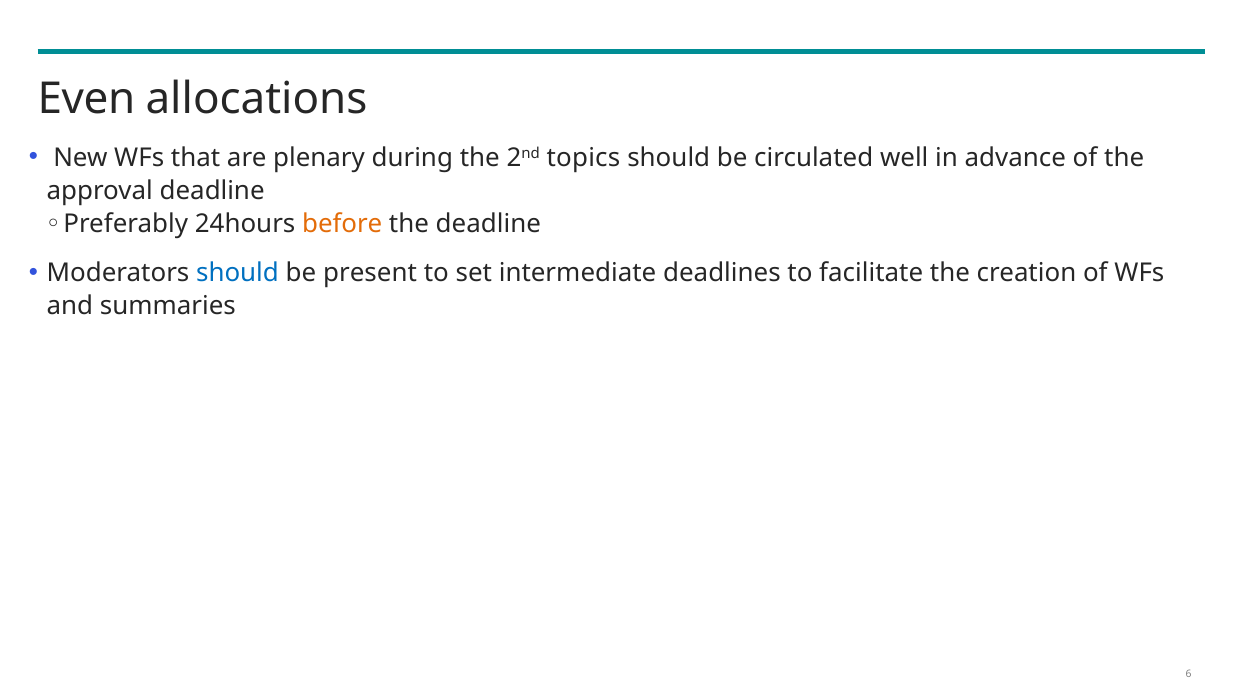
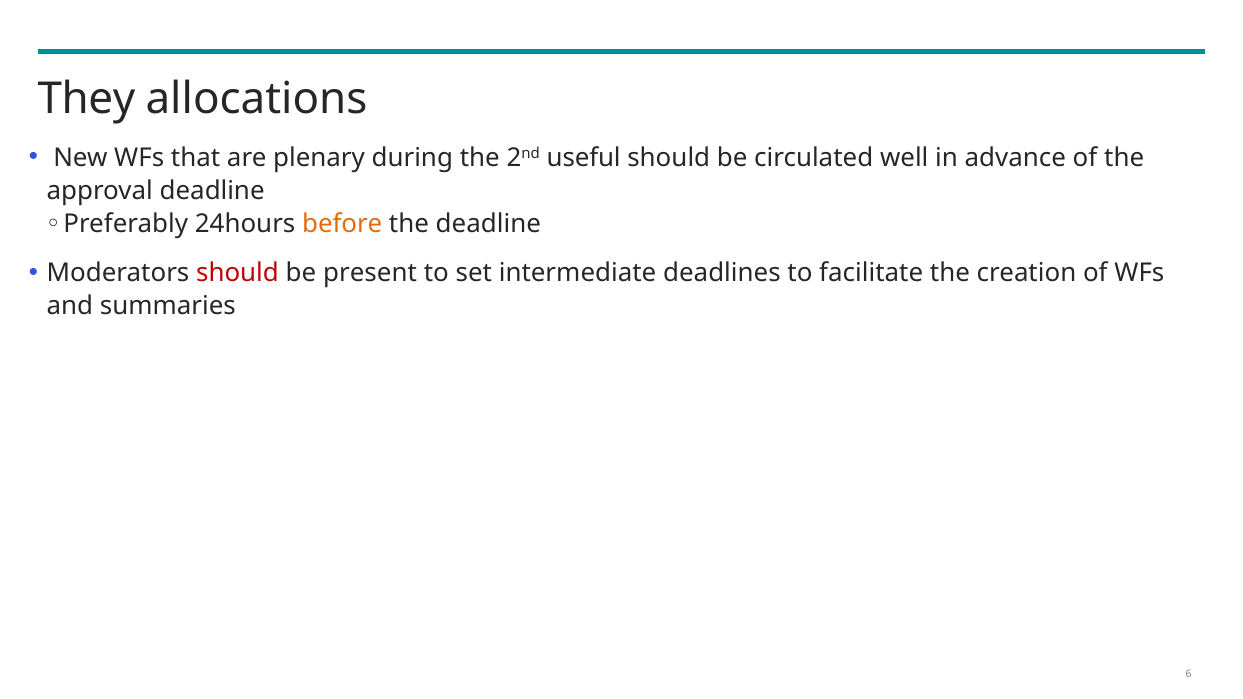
Even: Even -> They
topics: topics -> useful
should at (237, 273) colour: blue -> red
